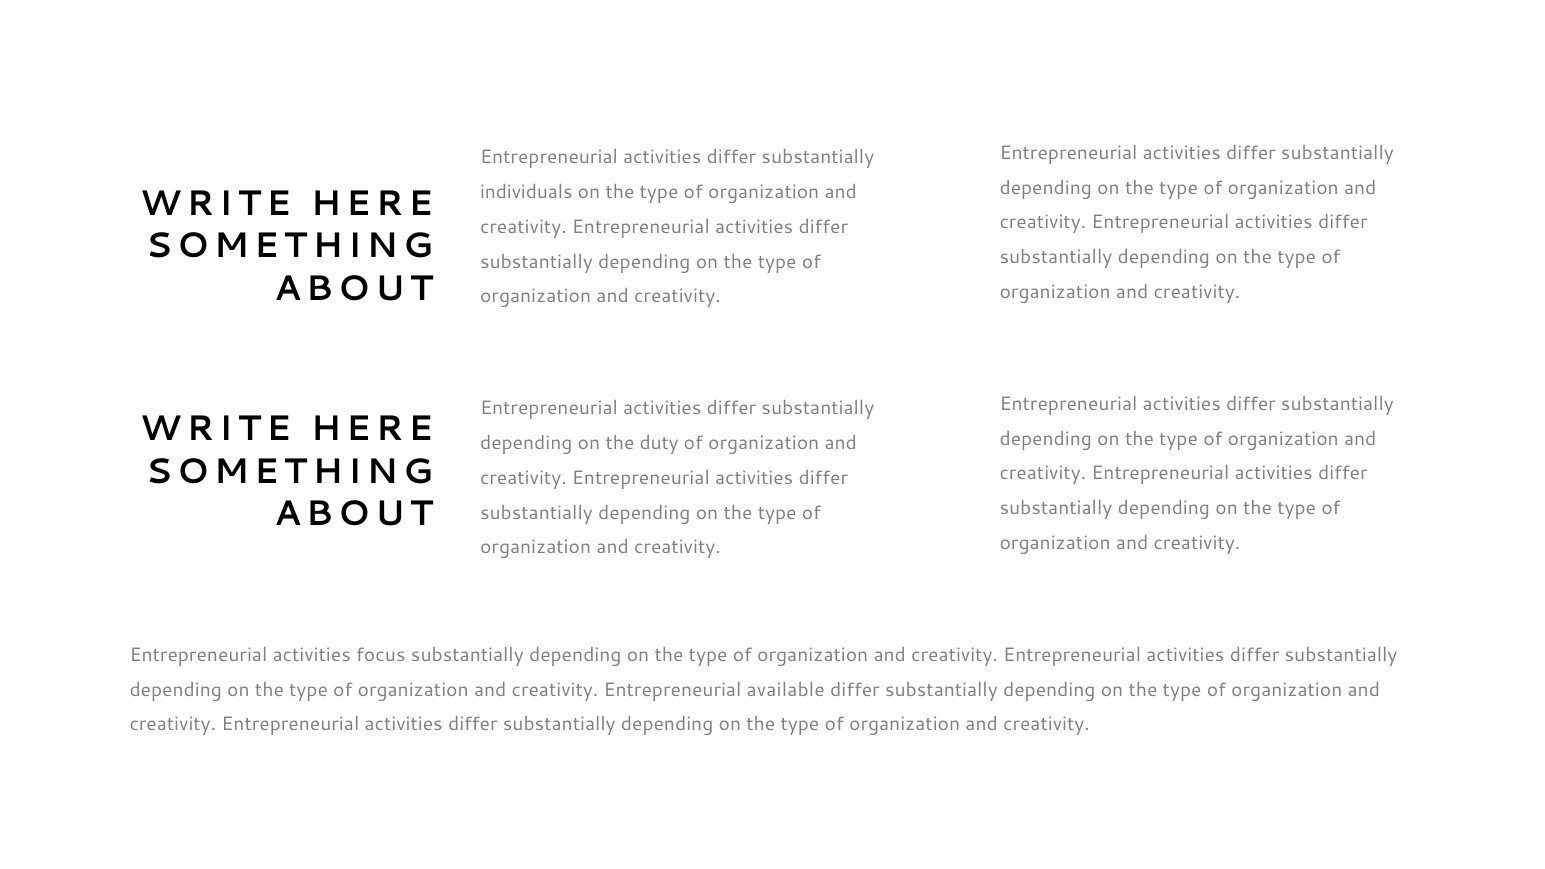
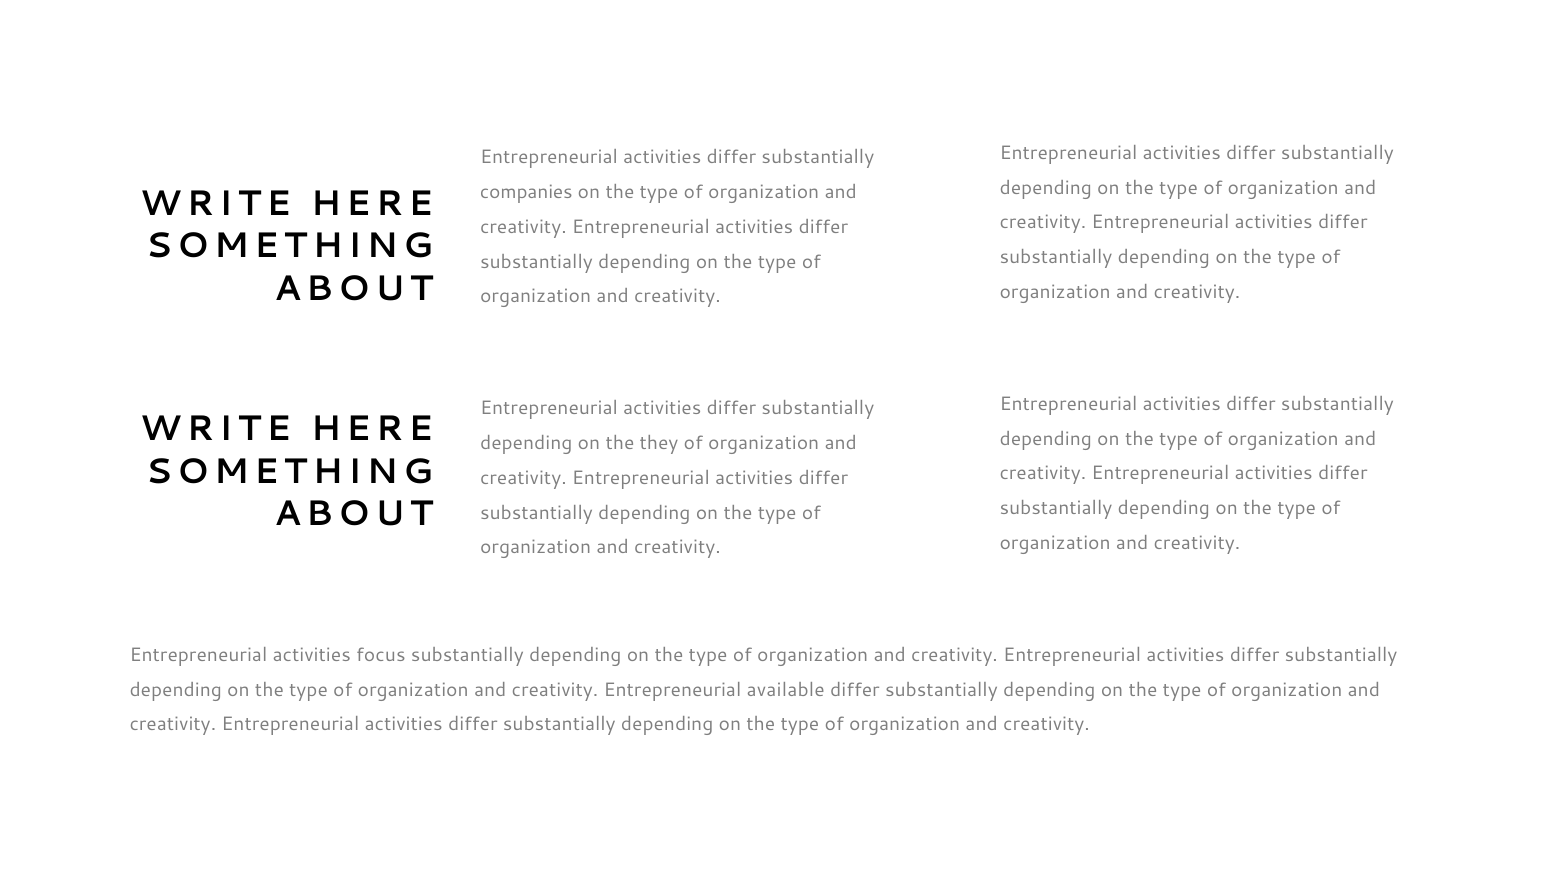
individuals: individuals -> companies
duty: duty -> they
